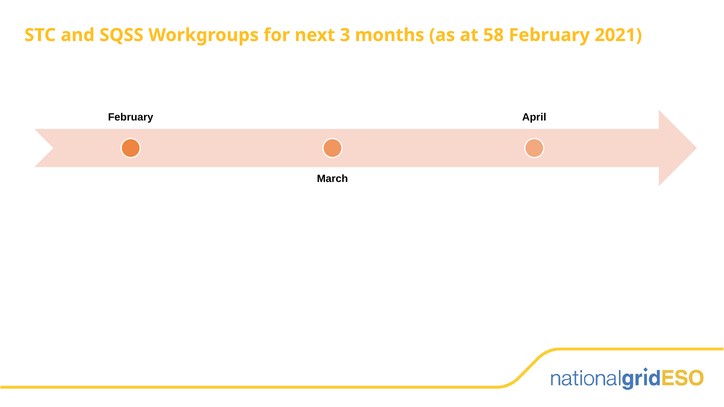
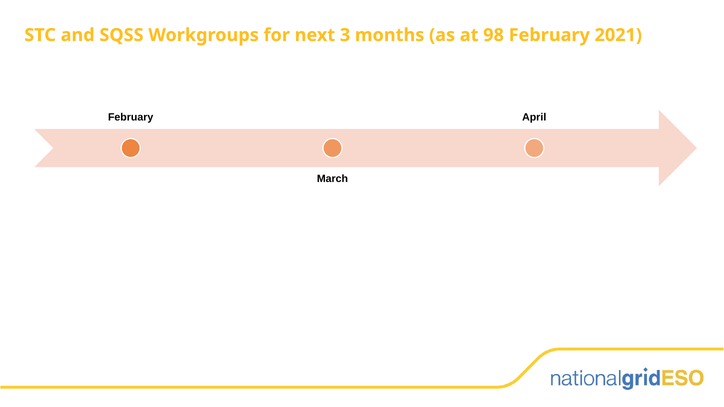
58: 58 -> 98
